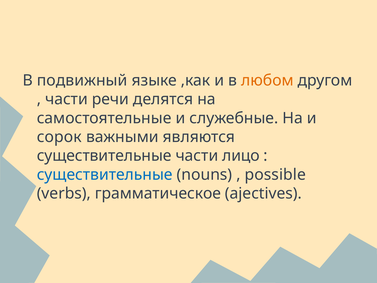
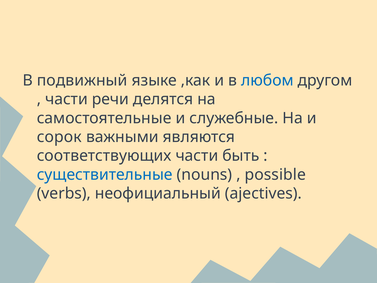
любом colour: orange -> blue
существительные at (104, 156): существительные -> соответствующих
лицо: лицо -> быть
грамматическое: грамматическое -> неофициальный
